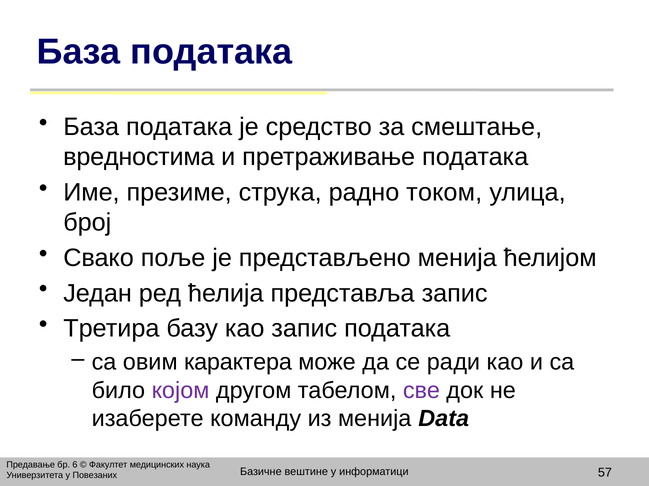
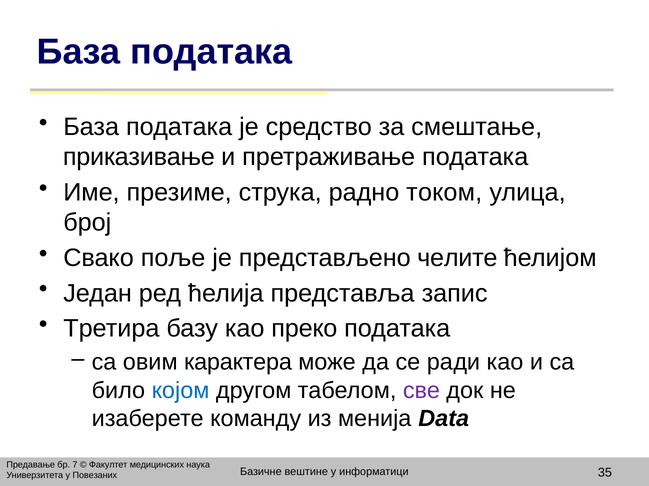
вредностима: вредностима -> приказивање
представљено менија: менија -> челите
као запис: запис -> преко
којом colour: purple -> blue
6: 6 -> 7
57: 57 -> 35
